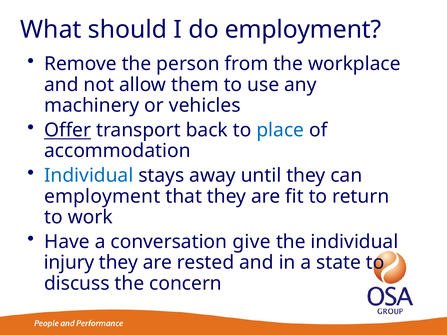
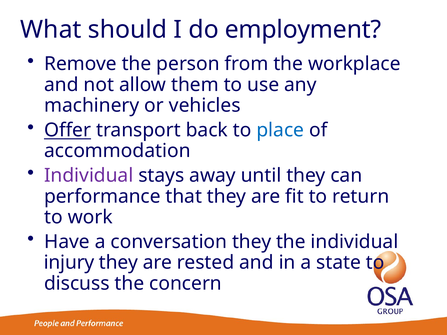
Individual at (89, 176) colour: blue -> purple
employment at (102, 196): employment -> performance
conversation give: give -> they
